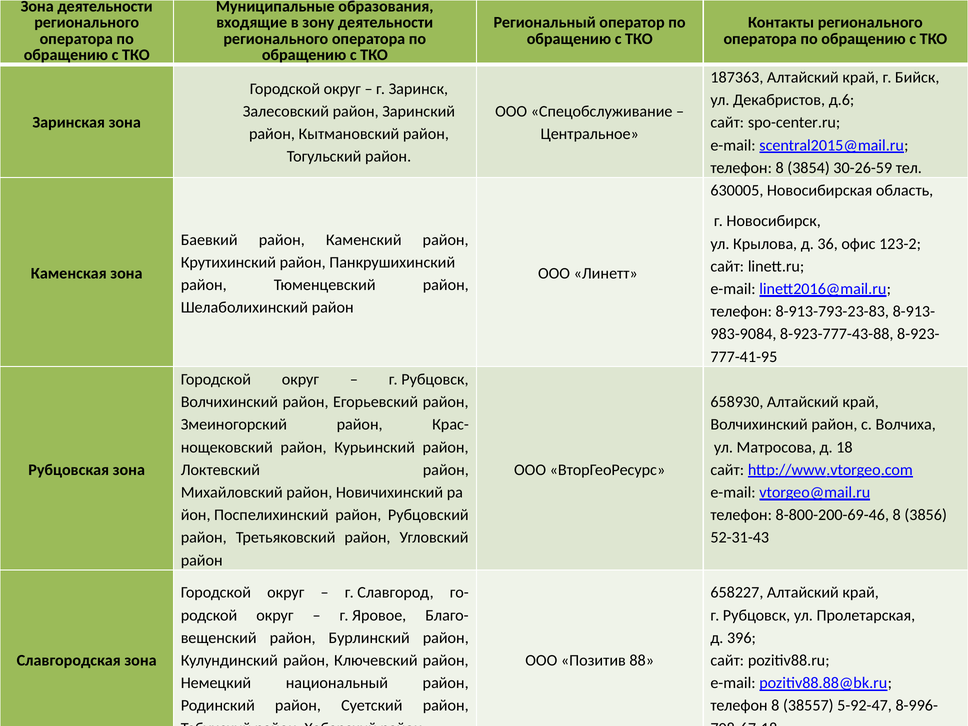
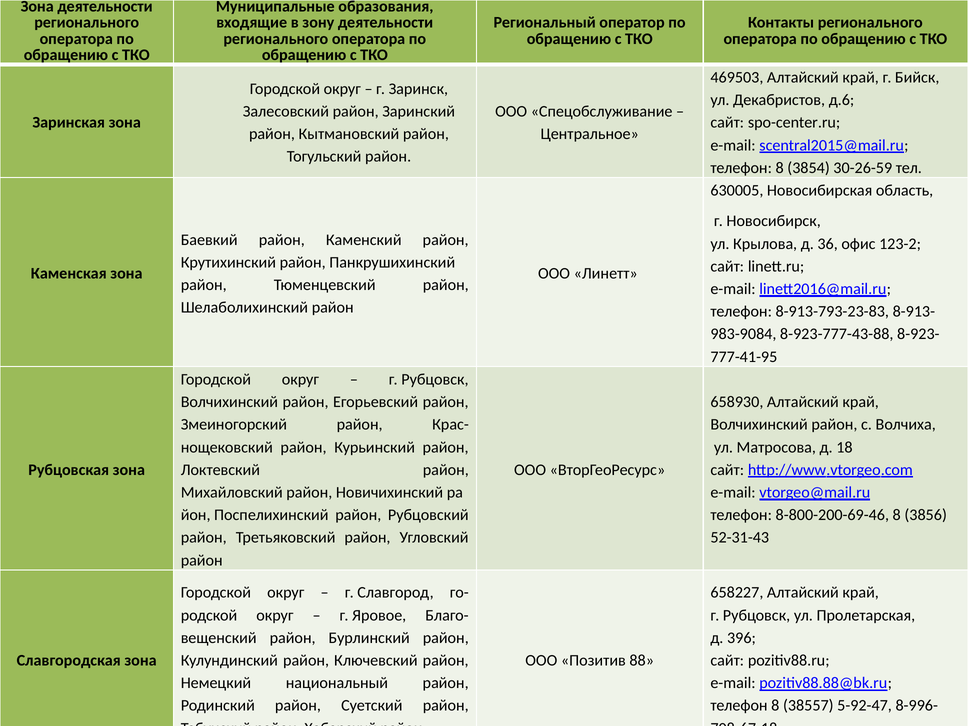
187363: 187363 -> 469503
